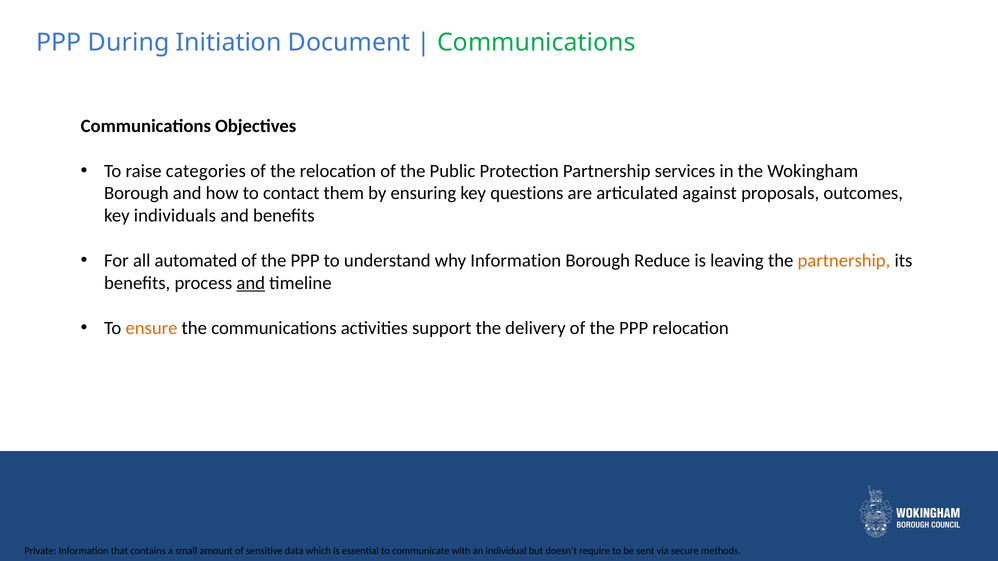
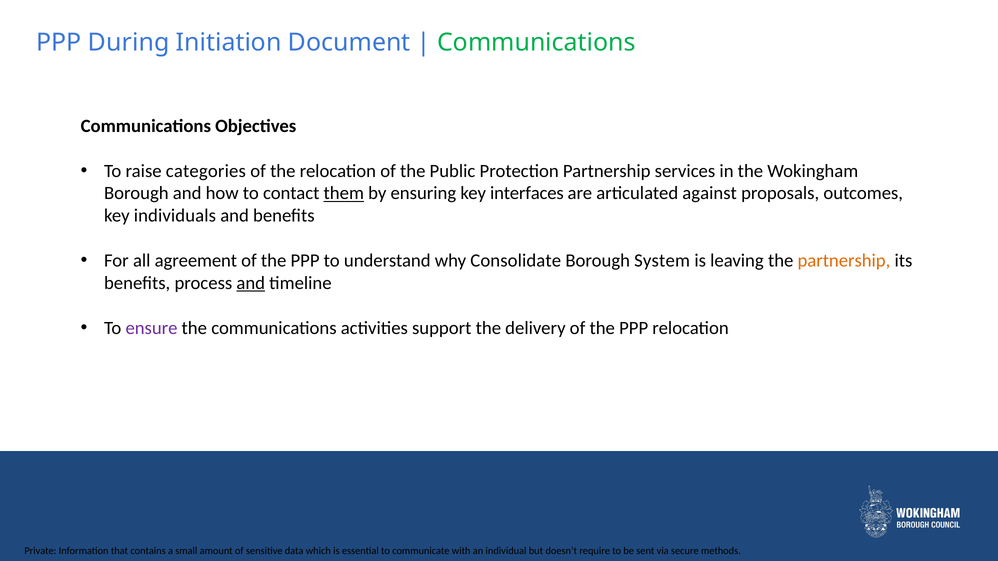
them underline: none -> present
questions: questions -> interfaces
automated: automated -> agreement
why Information: Information -> Consolidate
Reduce: Reduce -> System
ensure colour: orange -> purple
